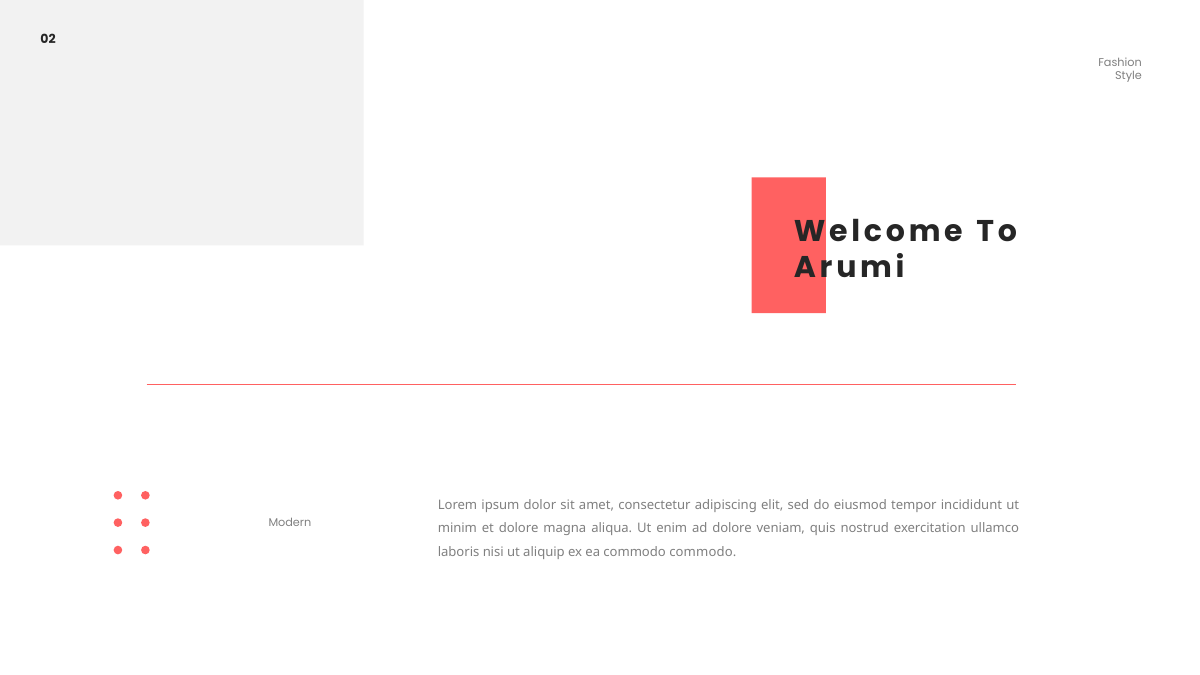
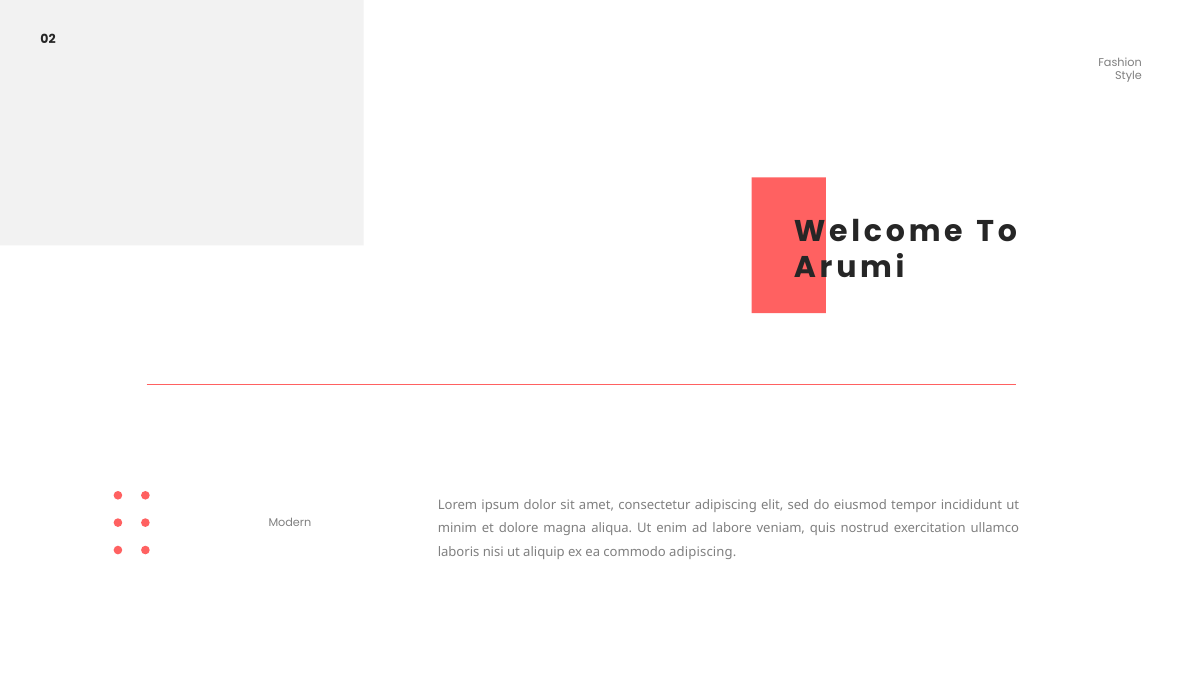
ad dolore: dolore -> labore
commodo commodo: commodo -> adipiscing
